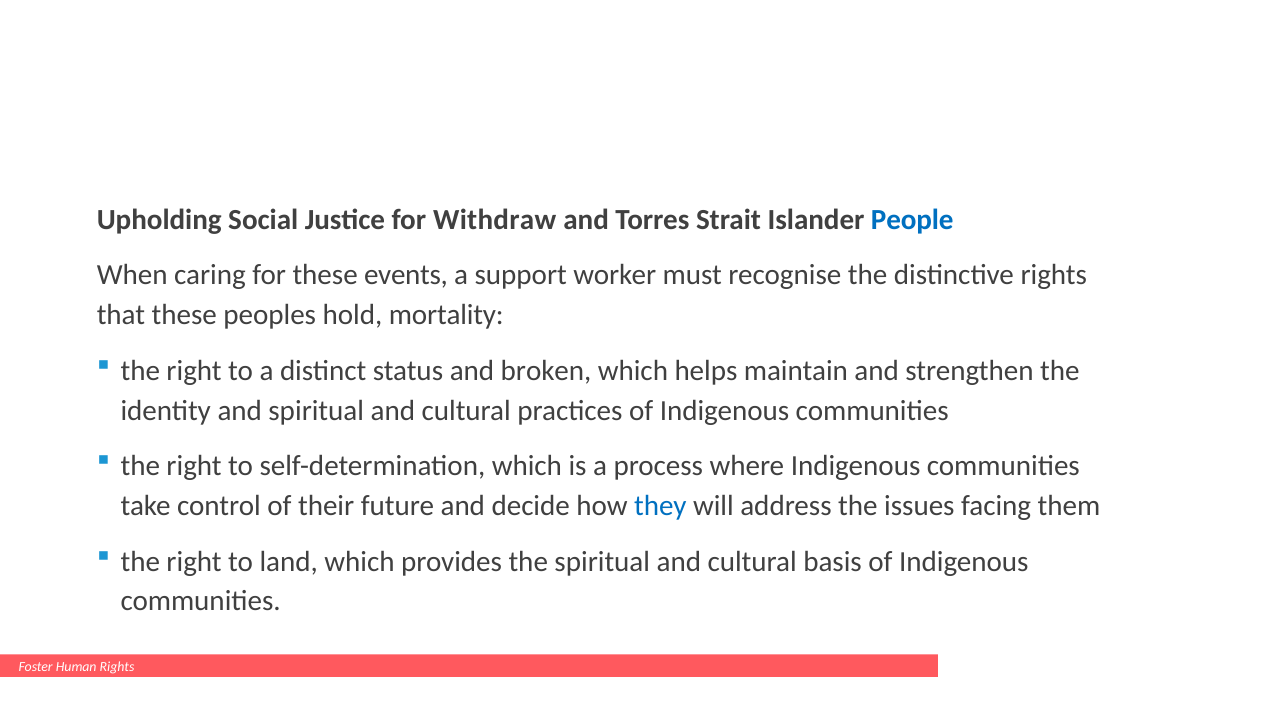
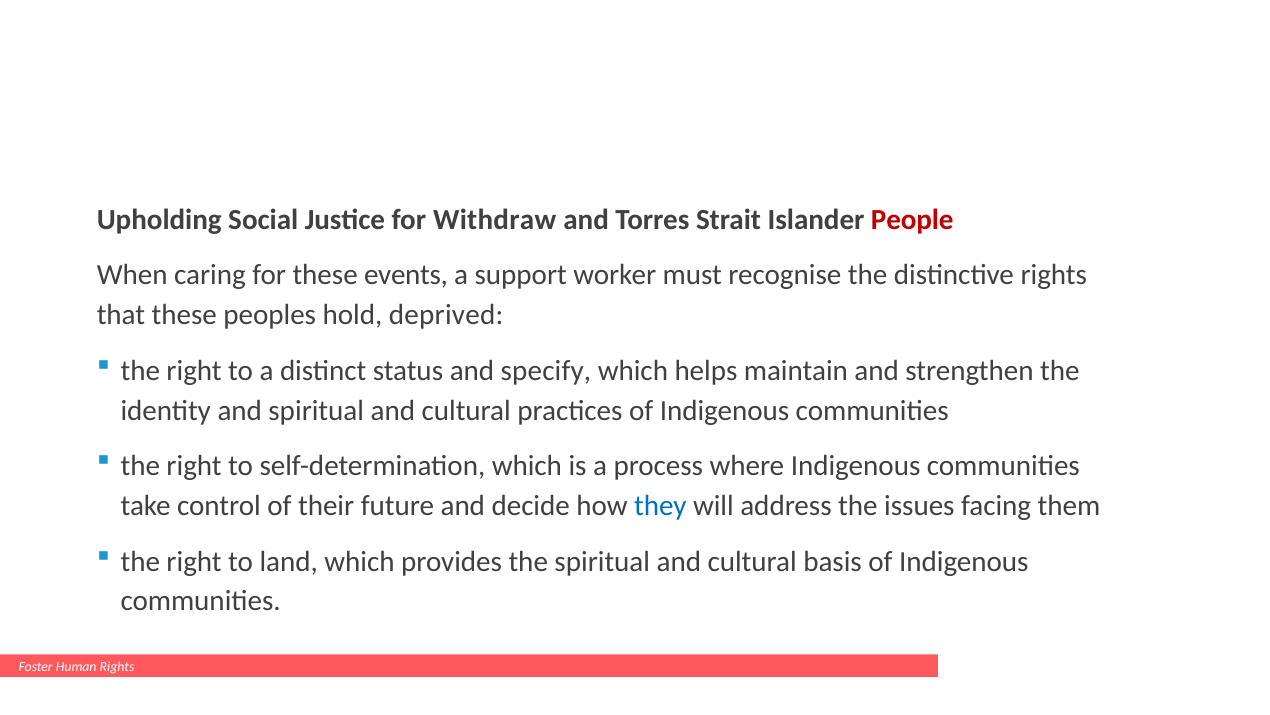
People colour: blue -> red
mortality: mortality -> deprived
broken: broken -> specify
